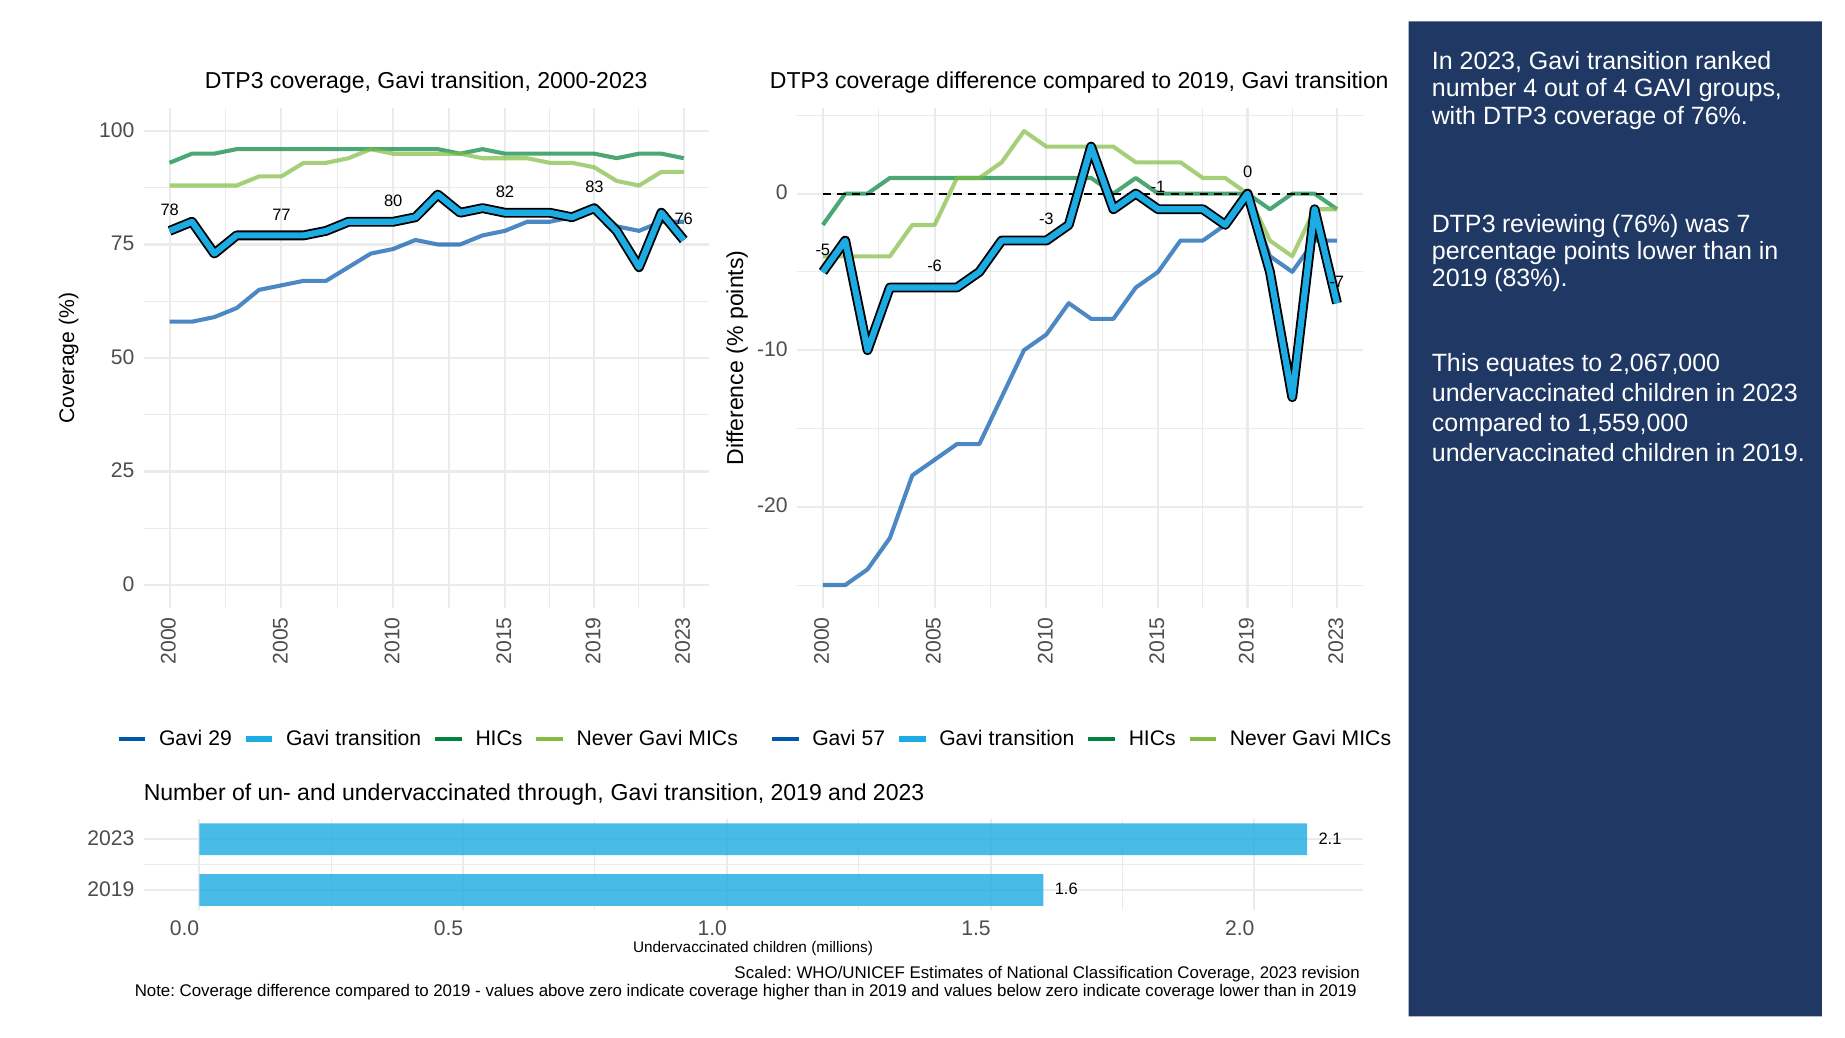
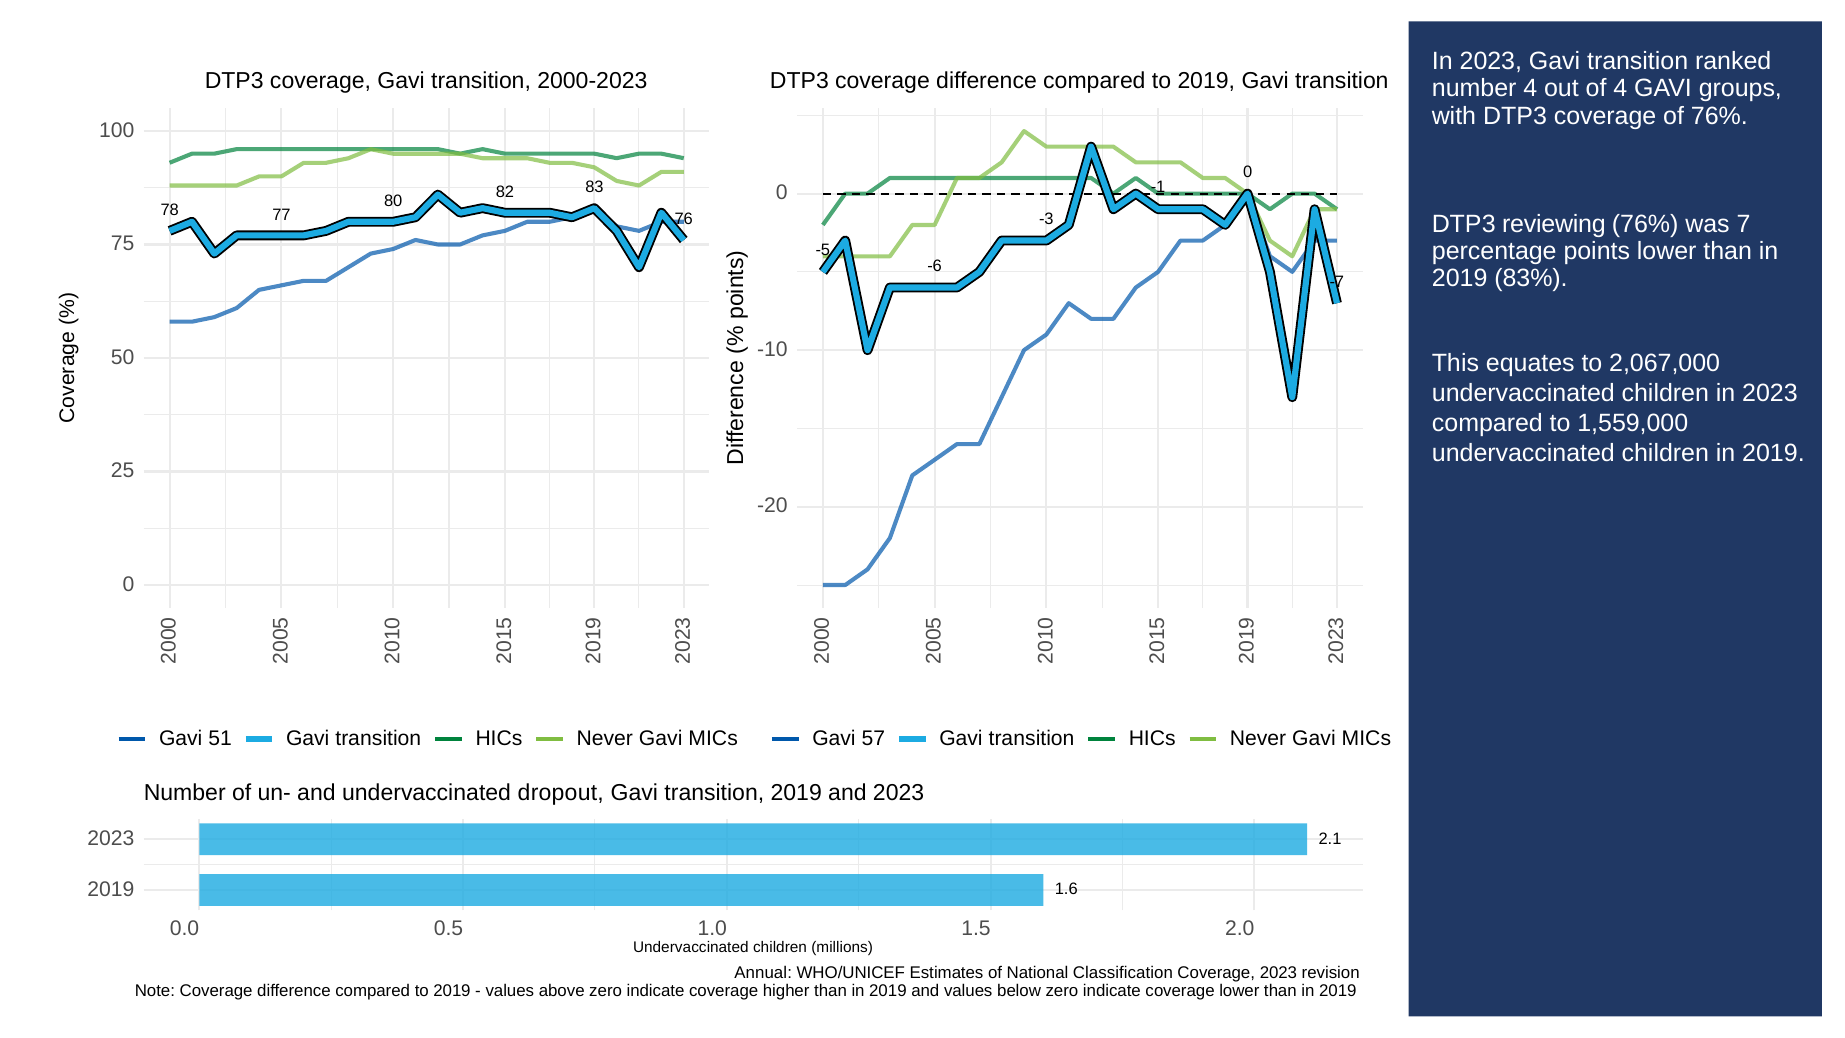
29: 29 -> 51
through: through -> dropout
Scaled: Scaled -> Annual
